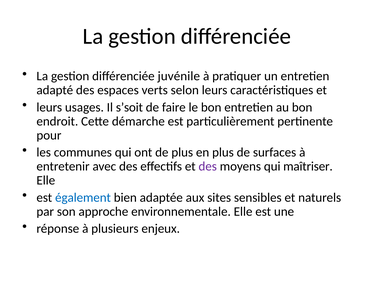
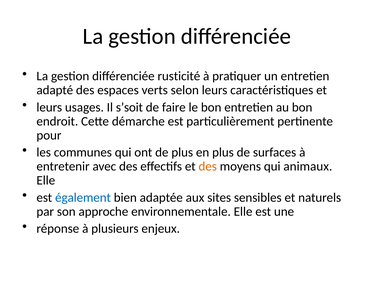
juvénile: juvénile -> rusticité
des at (208, 166) colour: purple -> orange
maîtriser: maîtriser -> animaux
